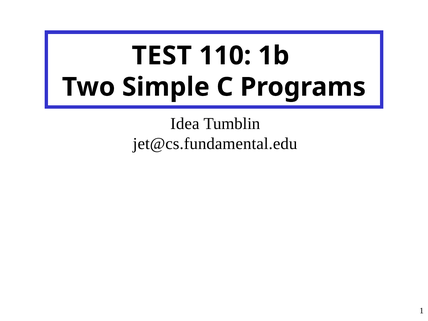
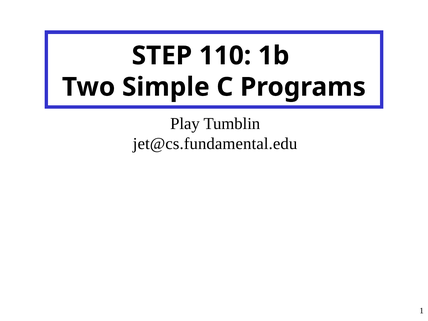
TEST: TEST -> STEP
Idea: Idea -> Play
